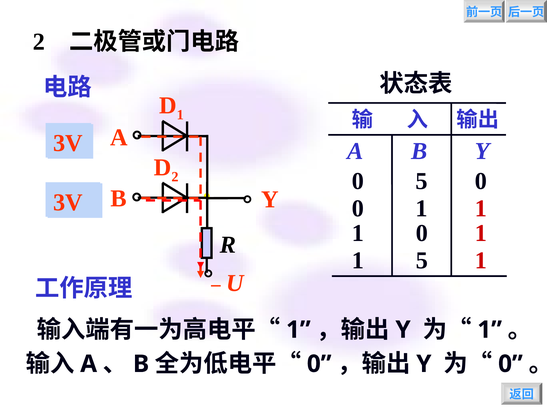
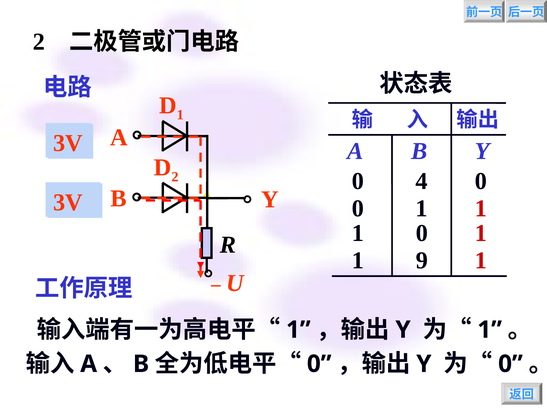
0 5: 5 -> 4
1 5: 5 -> 9
